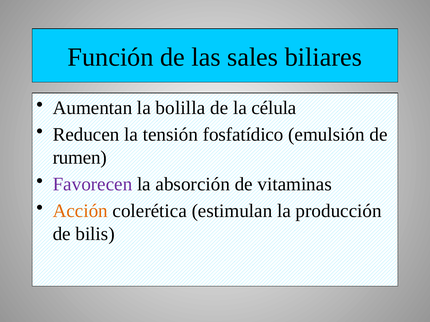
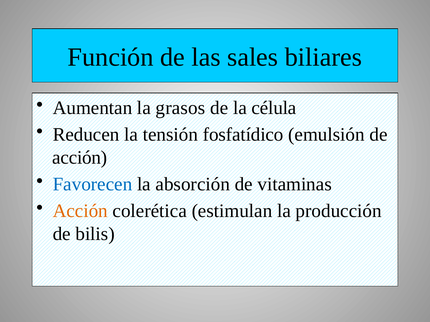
bolilla: bolilla -> grasos
rumen at (80, 158): rumen -> acción
Favorecen colour: purple -> blue
